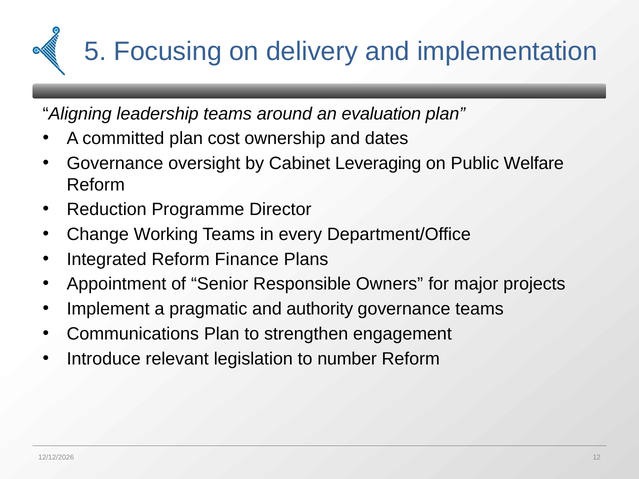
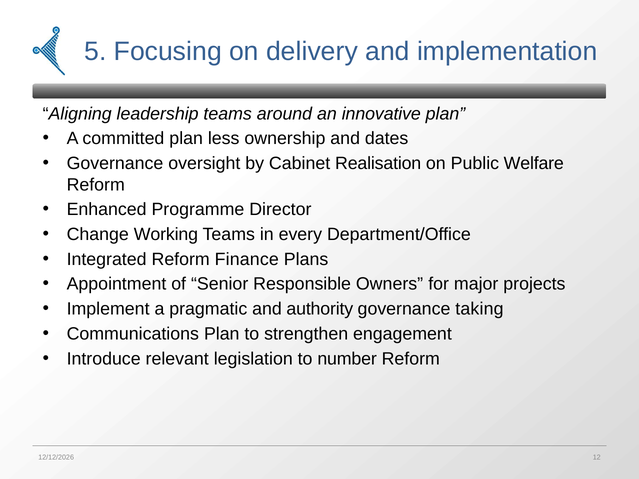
evaluation: evaluation -> innovative
cost: cost -> less
Leveraging: Leveraging -> Realisation
Reduction: Reduction -> Enhanced
governance teams: teams -> taking
